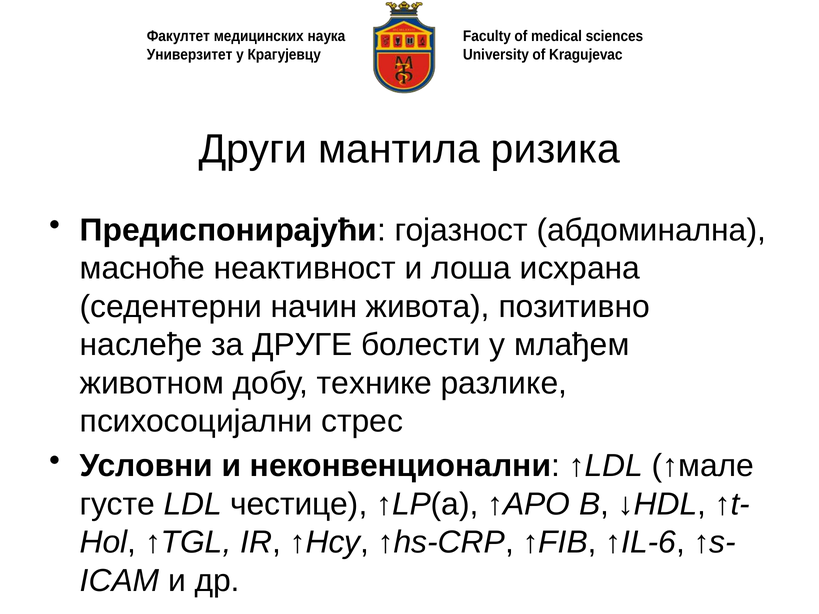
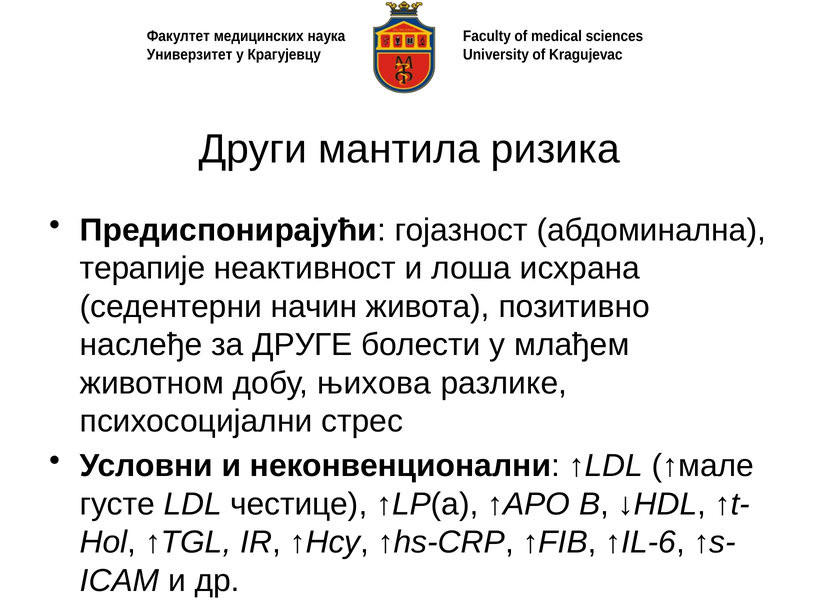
масноће: масноће -> терапије
технике: технике -> њихова
